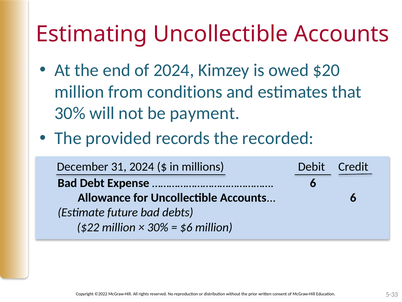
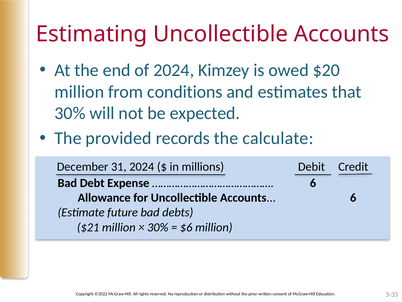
payment: payment -> expected
recorded: recorded -> calculate
$22: $22 -> $21
